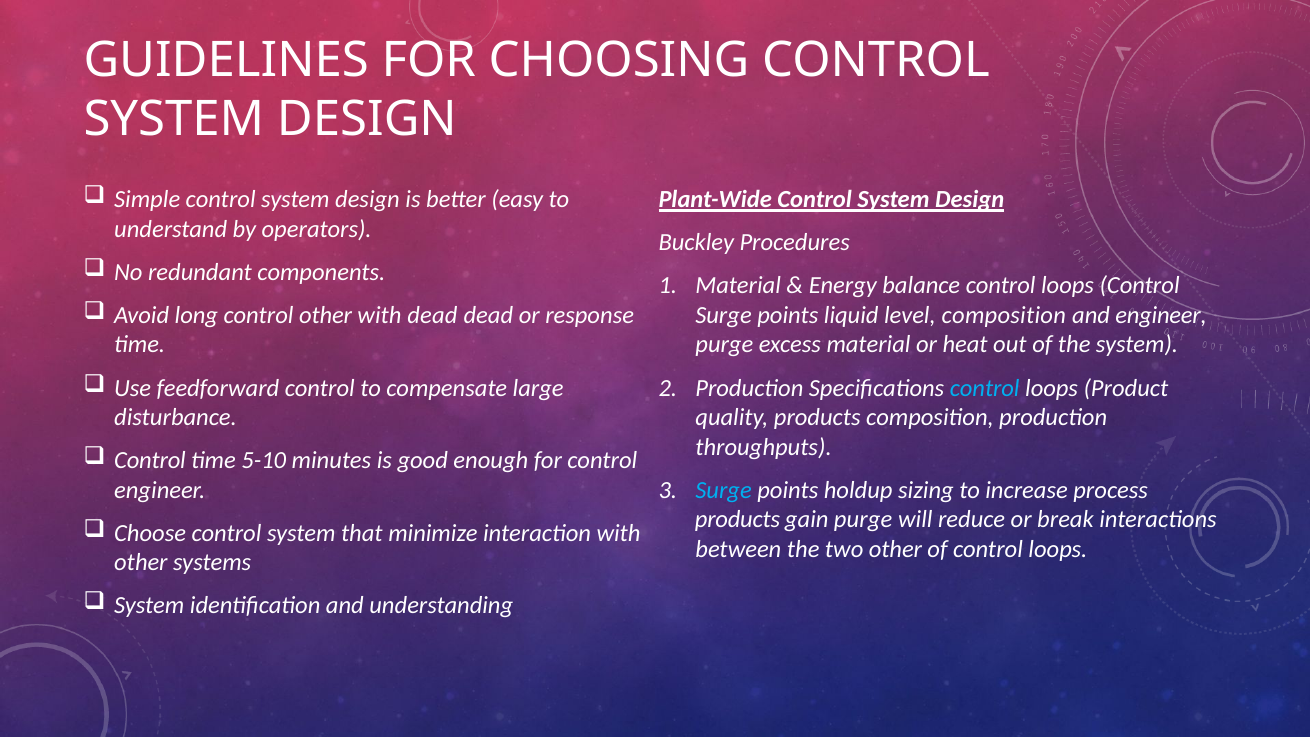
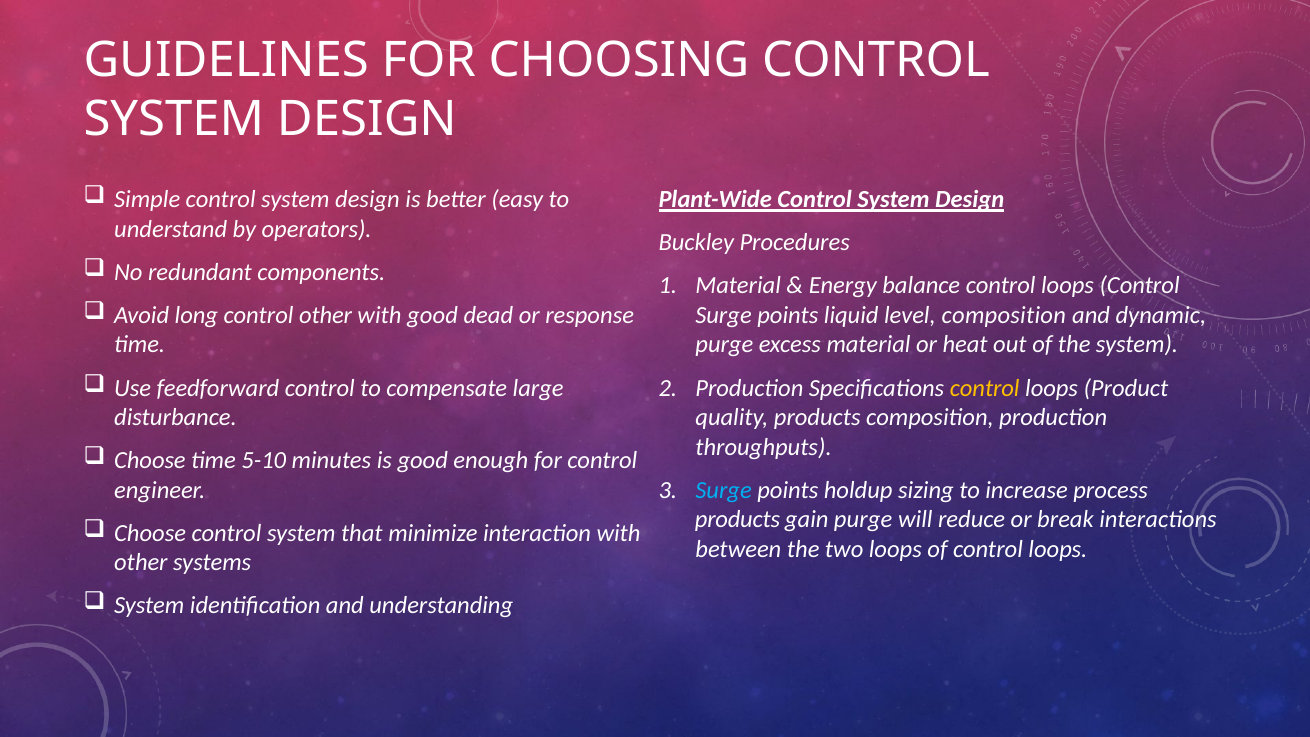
with dead: dead -> good
and engineer: engineer -> dynamic
control at (985, 388) colour: light blue -> yellow
Control at (150, 460): Control -> Choose
two other: other -> loops
